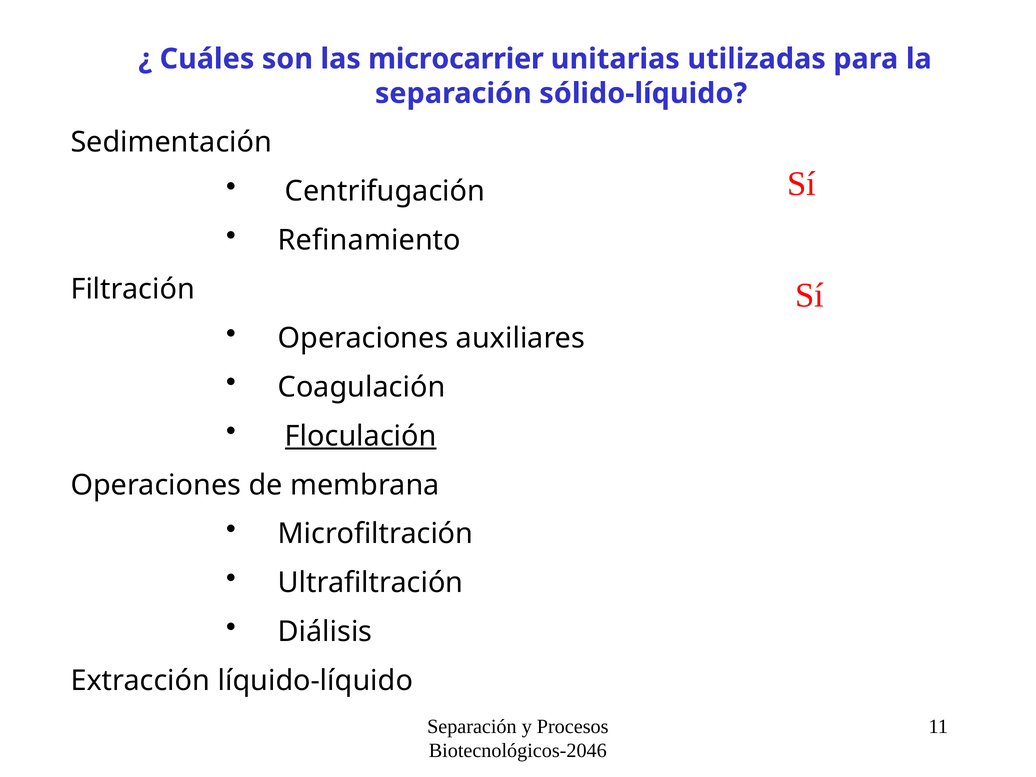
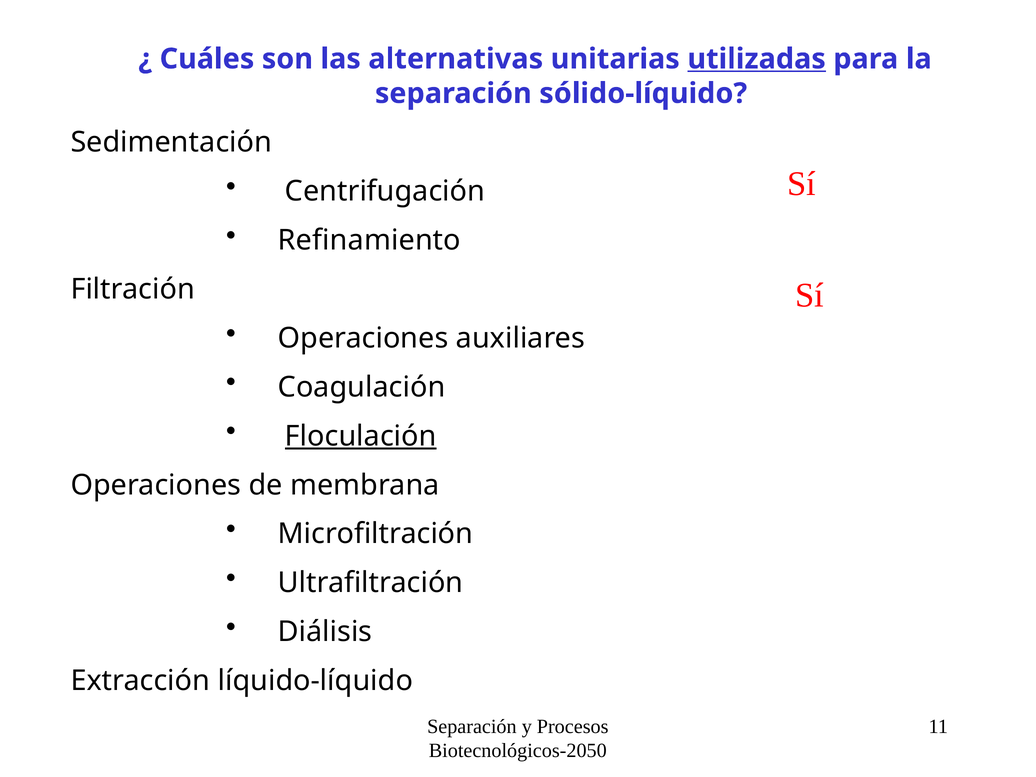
microcarrier: microcarrier -> alternativas
utilizadas underline: none -> present
Biotecnológicos-2046: Biotecnológicos-2046 -> Biotecnológicos-2050
